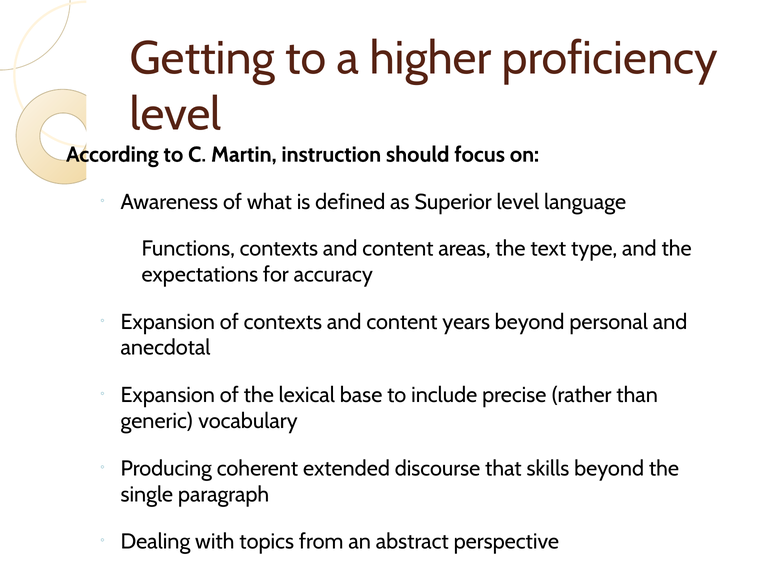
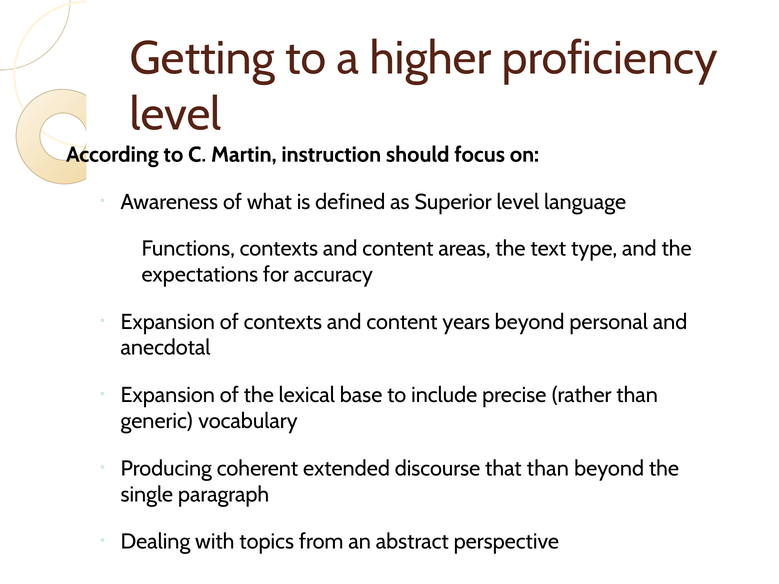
that skills: skills -> than
